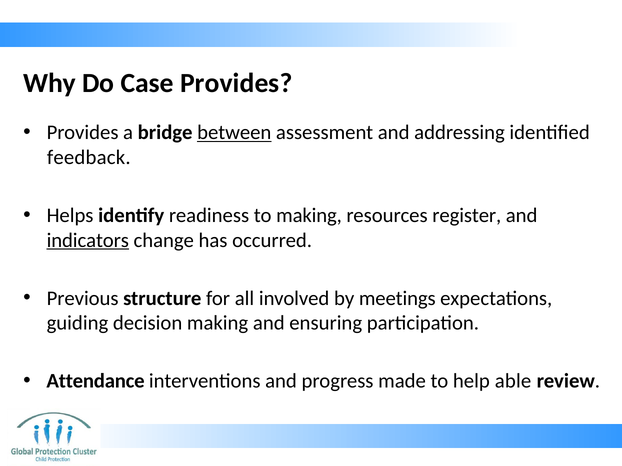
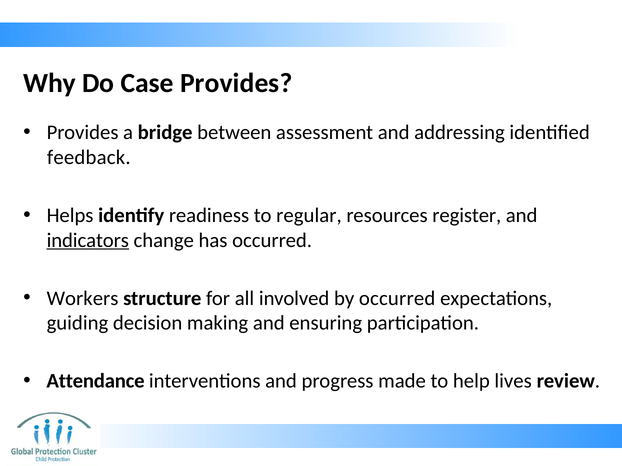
between underline: present -> none
to making: making -> regular
Previous: Previous -> Workers
by meetings: meetings -> occurred
able: able -> lives
